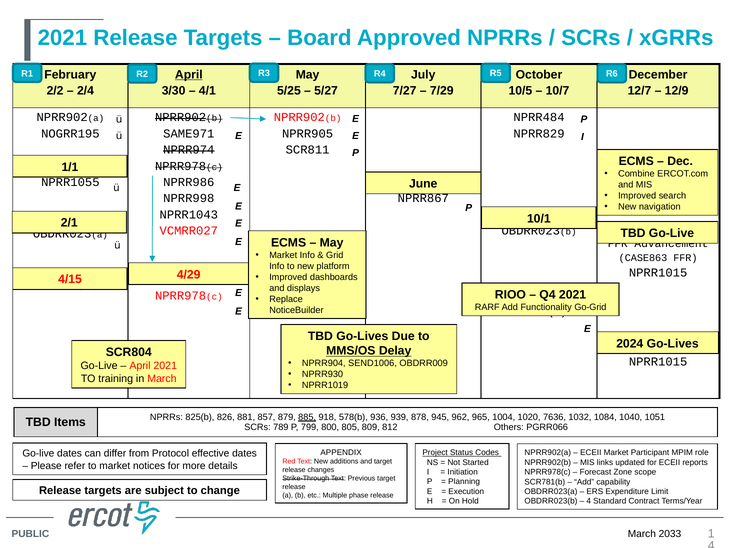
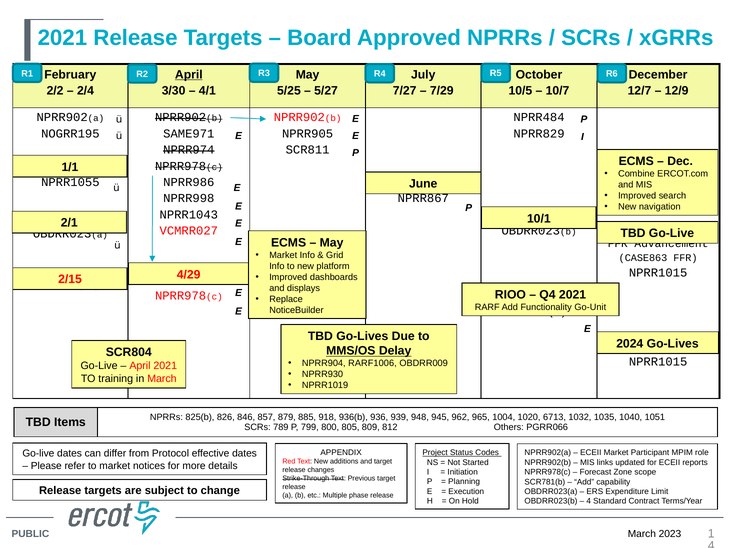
4/15: 4/15 -> 2/15
Go-Grid: Go-Grid -> Go-Unit
SEND1006: SEND1006 -> RARF1006
881: 881 -> 846
885 underline: present -> none
578(b: 578(b -> 936(b
878: 878 -> 948
7636: 7636 -> 6713
1084: 1084 -> 1035
2033: 2033 -> 2023
